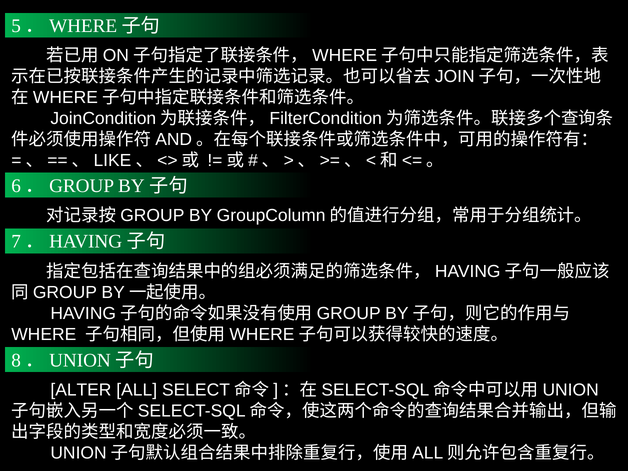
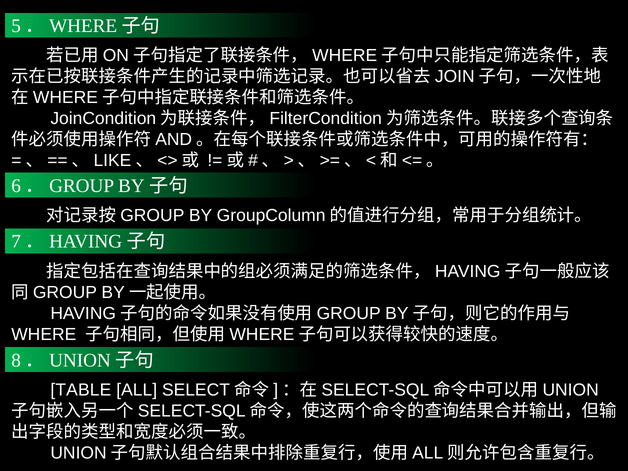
ALTER: ALTER -> TABLE
